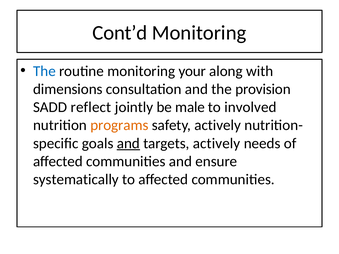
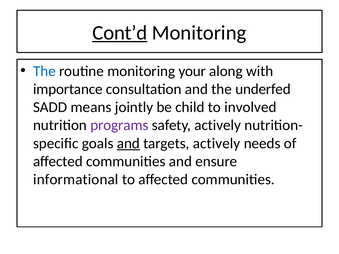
Cont’d underline: none -> present
dimensions: dimensions -> importance
provision: provision -> underfed
reflect: reflect -> means
male: male -> child
programs colour: orange -> purple
systematically: systematically -> informational
